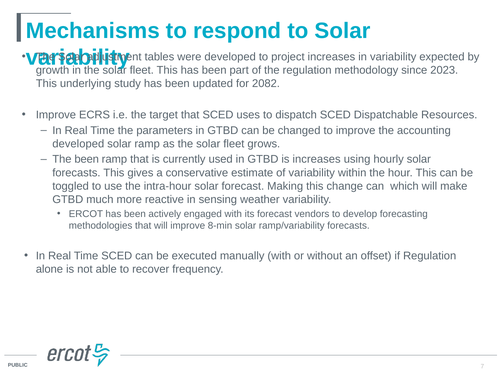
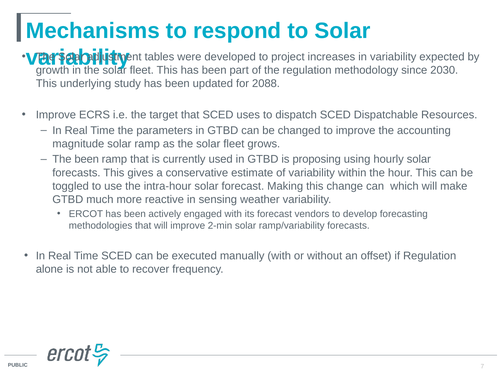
2023: 2023 -> 2030
2082: 2082 -> 2088
developed at (78, 144): developed -> magnitude
is increases: increases -> proposing
8-min: 8-min -> 2-min
